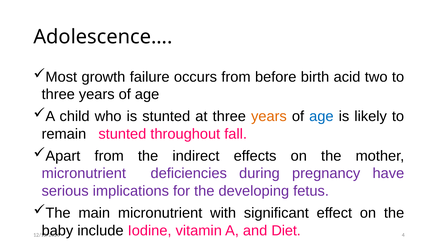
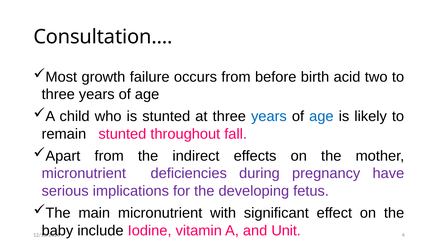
Adolescence…: Adolescence… -> Consultation…
years at (269, 117) colour: orange -> blue
Diet: Diet -> Unit
